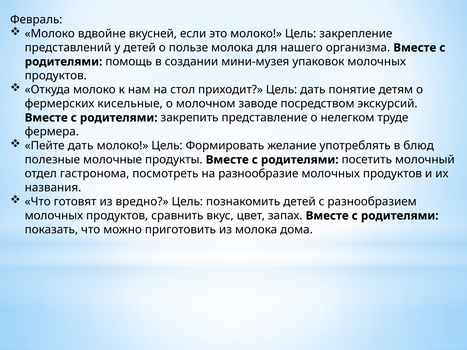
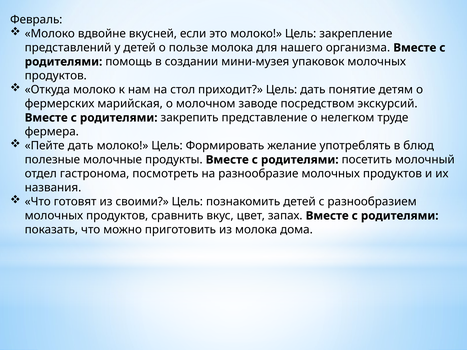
кисельные: кисельные -> марийская
вредно: вредно -> своими
